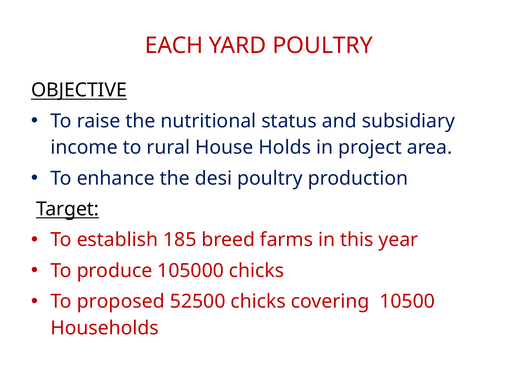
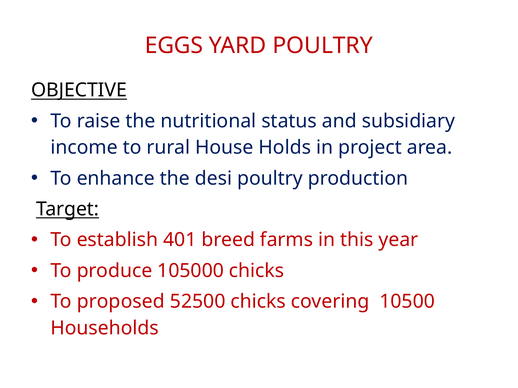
EACH: EACH -> EGGS
185: 185 -> 401
